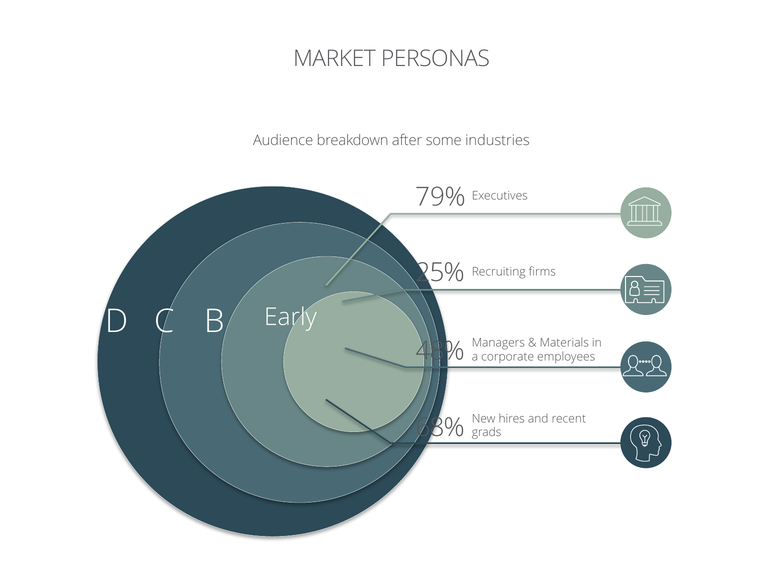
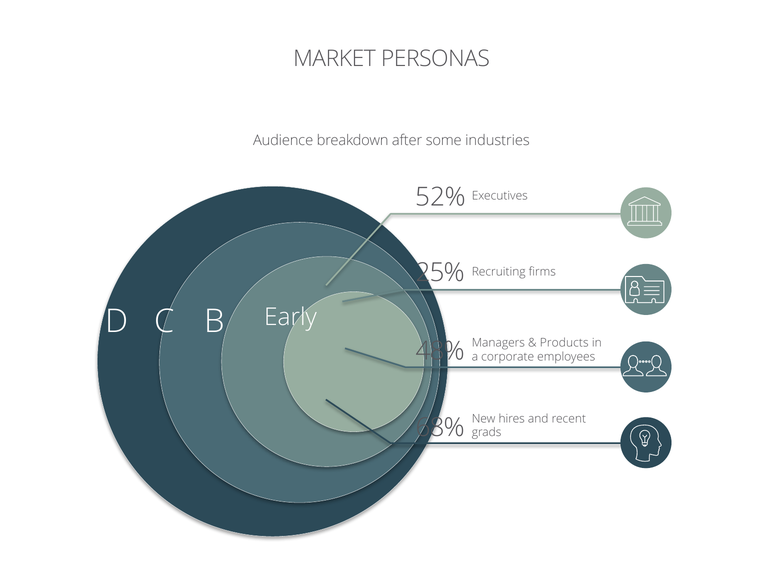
79%: 79% -> 52%
Materials: Materials -> Products
